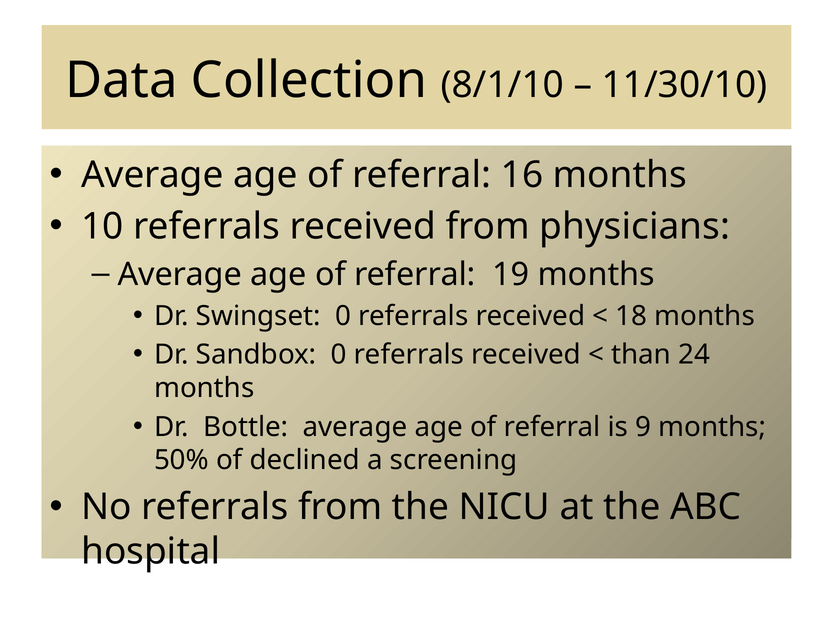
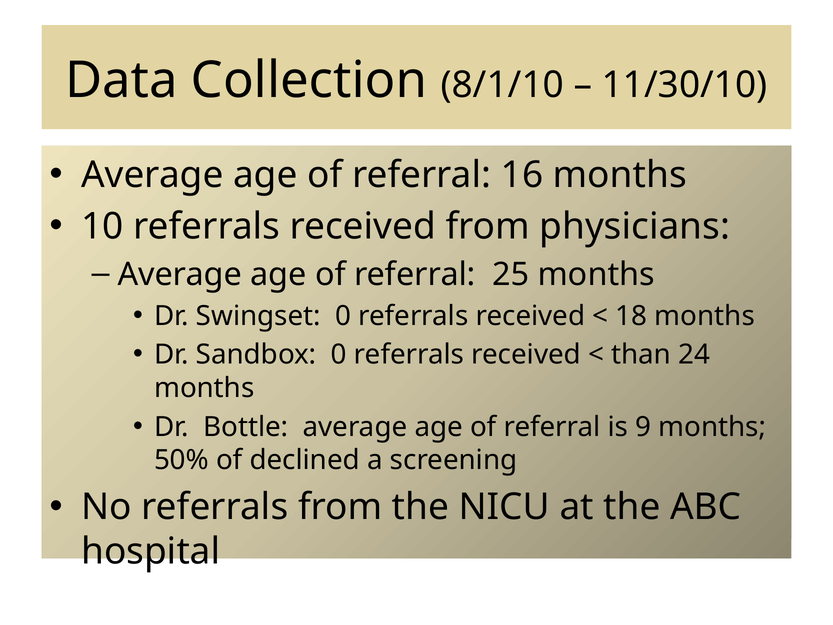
19: 19 -> 25
